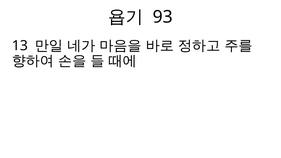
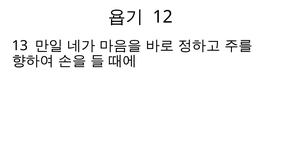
93: 93 -> 12
